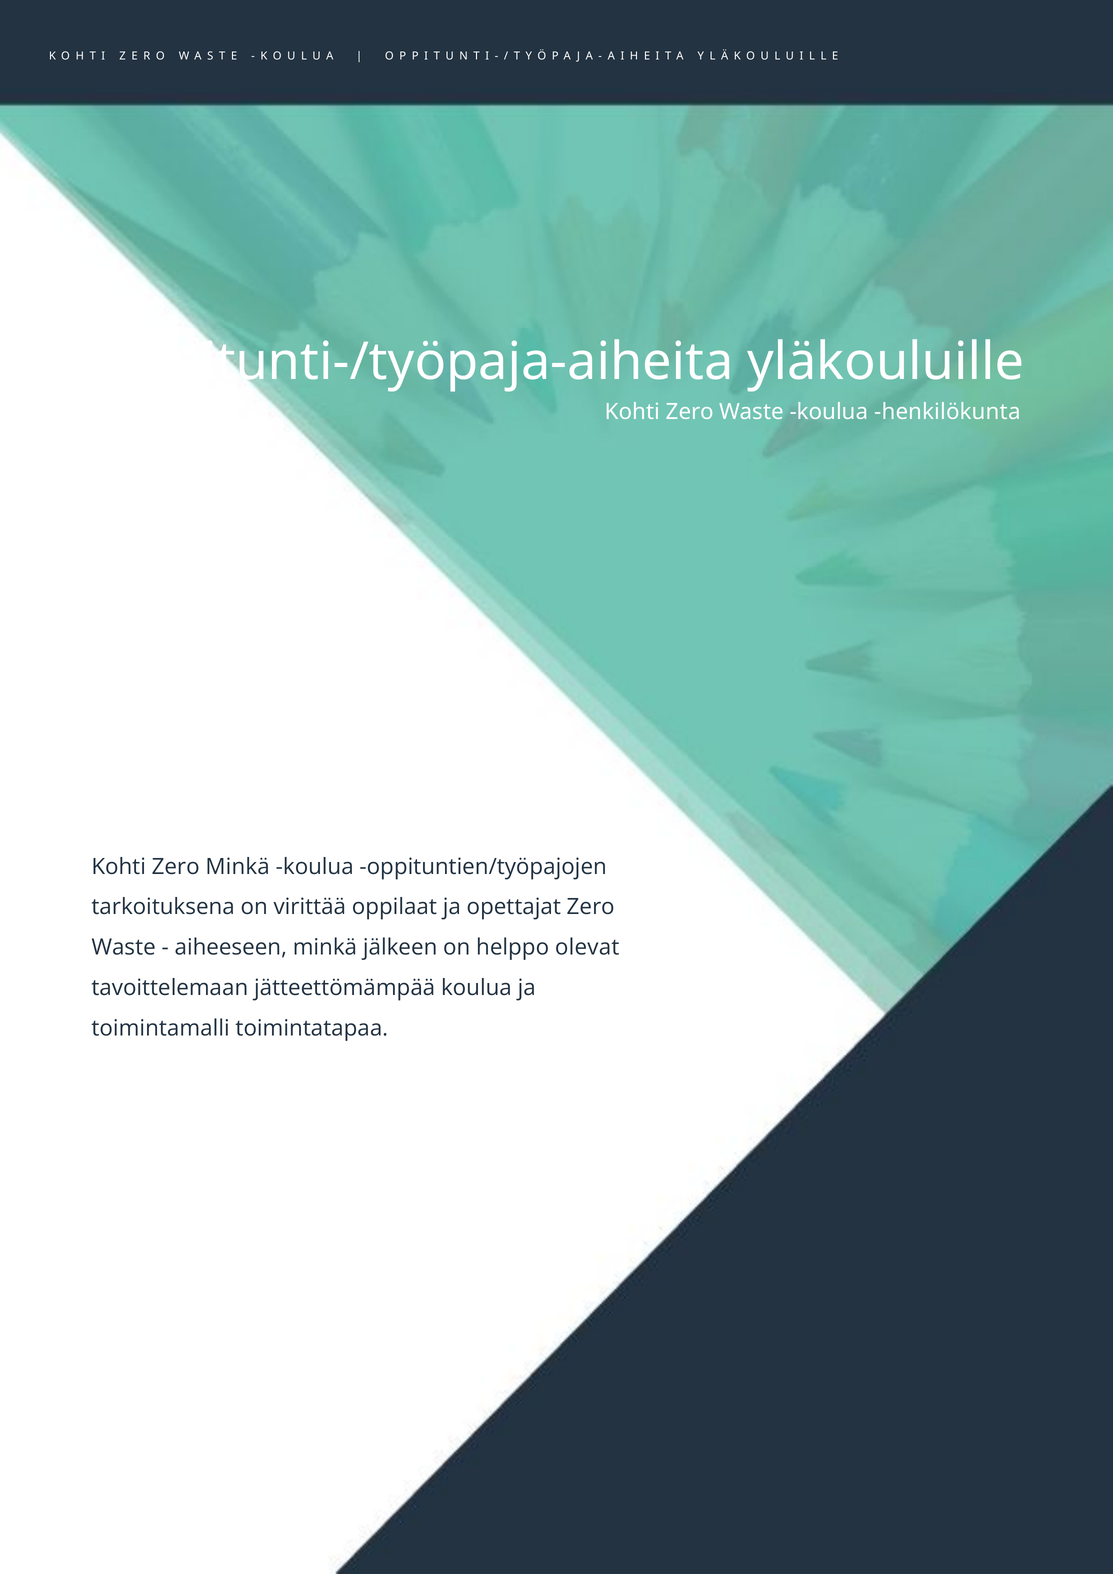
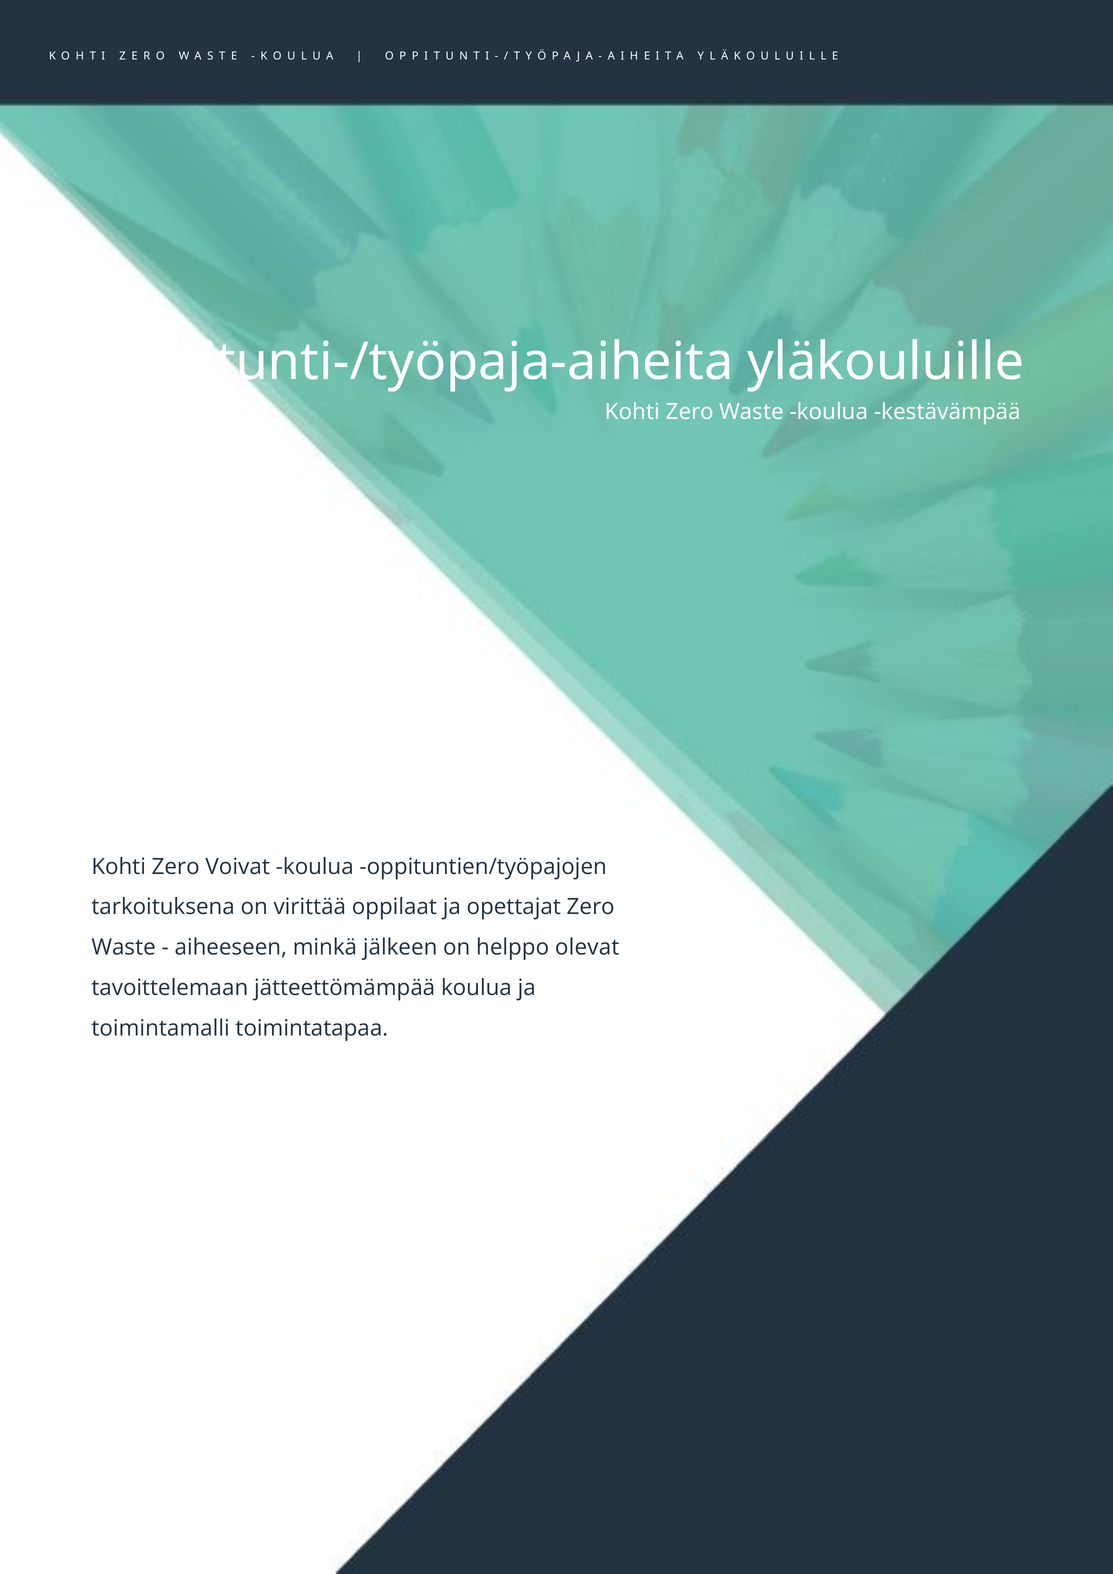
henkilökunta: henkilökunta -> kestävämpää
Zero Minkä: Minkä -> Voivat
